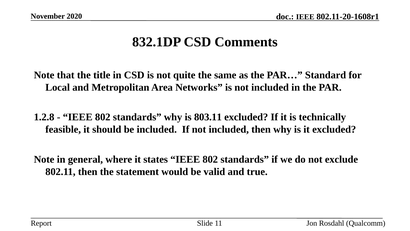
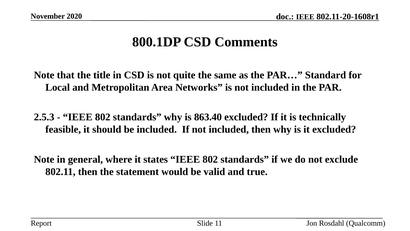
832.1DP: 832.1DP -> 800.1DP
1.2.8: 1.2.8 -> 2.5.3
803.11: 803.11 -> 863.40
